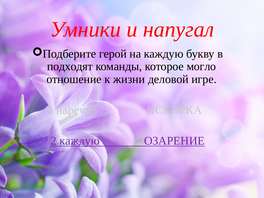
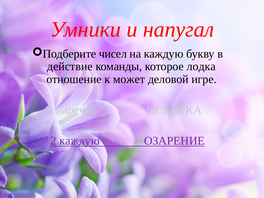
герой: герой -> чисел
подходят: подходят -> действие
могло: могло -> лодка
жизни: жизни -> может
